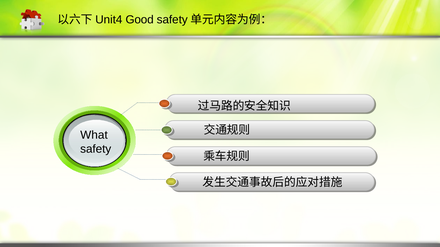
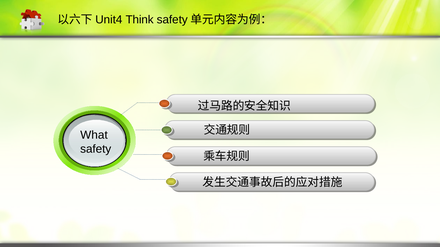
Good: Good -> Think
